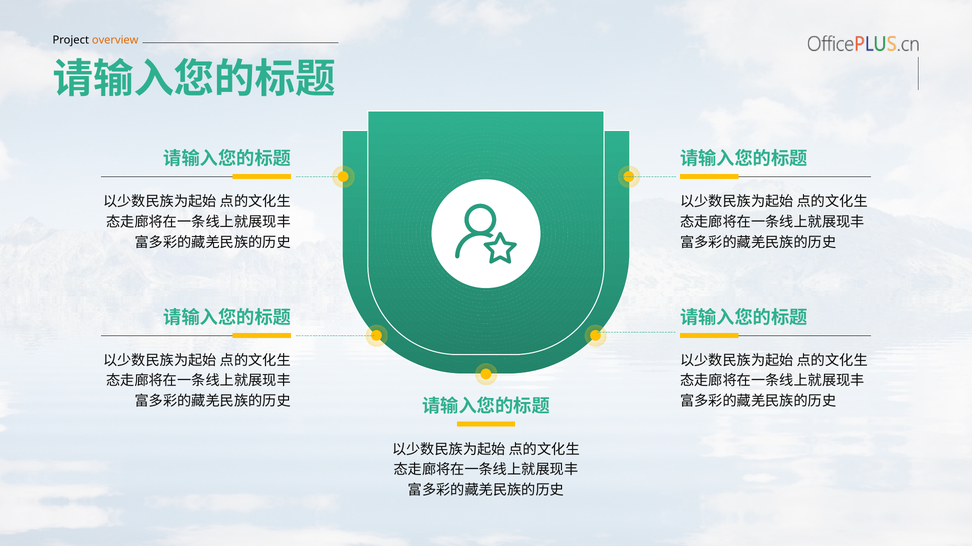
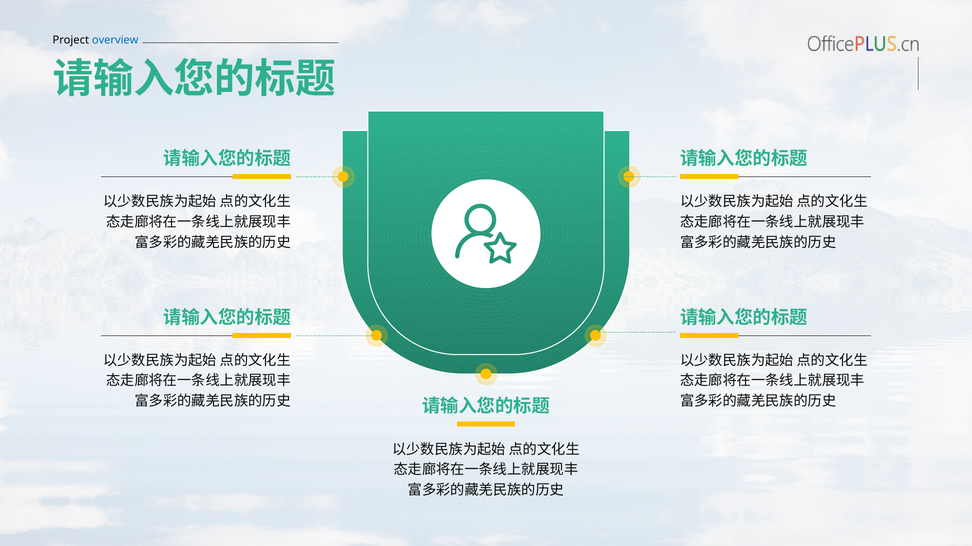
overview colour: orange -> blue
